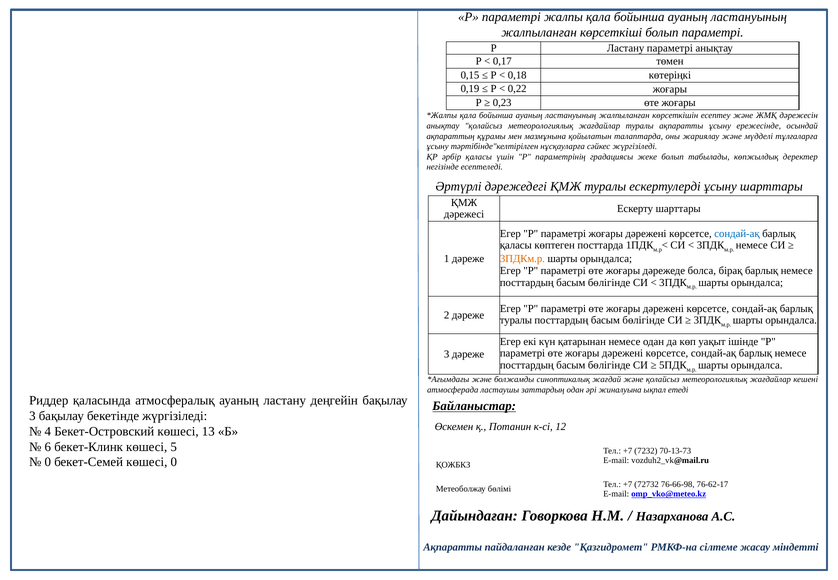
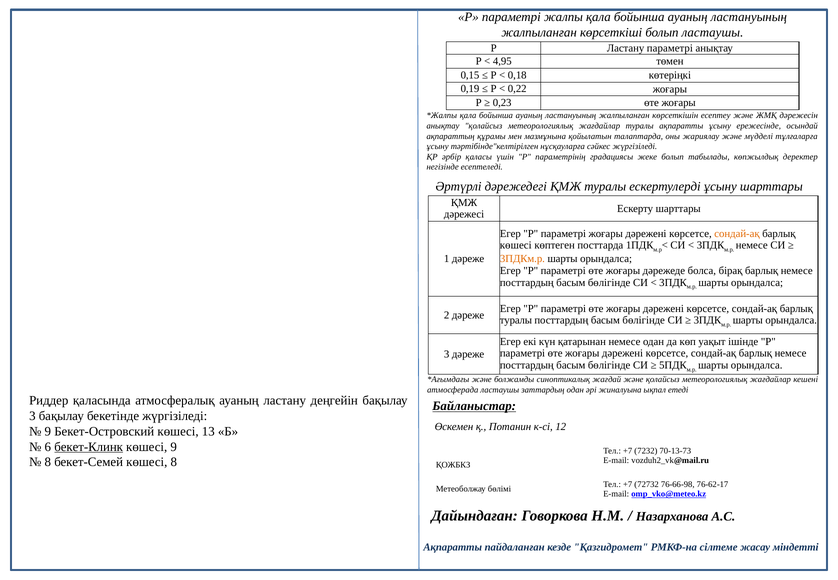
болып параметрі: параметрі -> ластаушы
0,17: 0,17 -> 4,95
сондай-ақ at (737, 234) colour: blue -> orange
қаласы at (516, 245): қаласы -> көшесі
4 at (48, 431): 4 -> 9
бекет-Клинк underline: none -> present
көшесі 5: 5 -> 9
0 at (48, 462): 0 -> 8
көшесі 0: 0 -> 8
